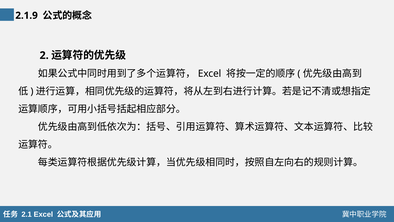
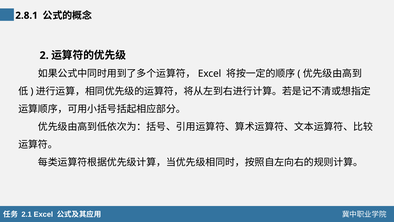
2.1.9: 2.1.9 -> 2.8.1
